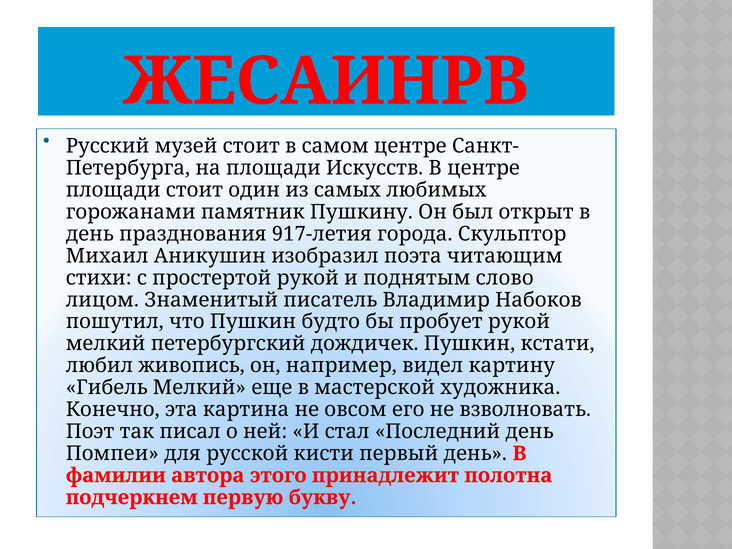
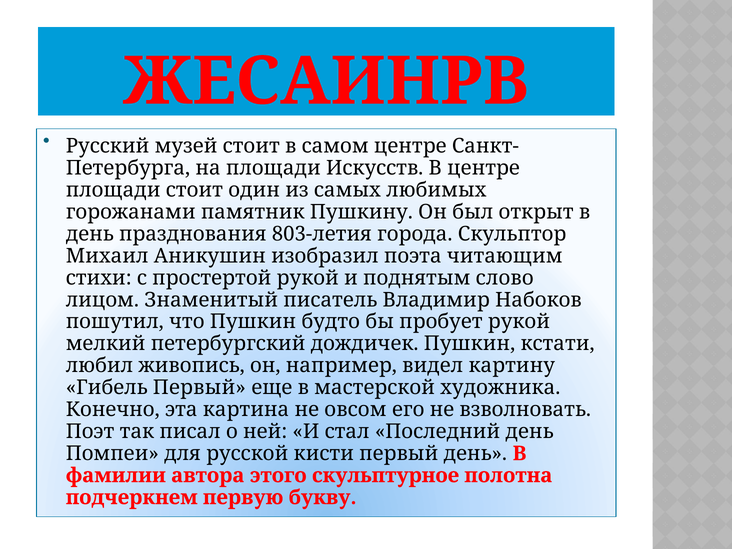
917-летия: 917-летия -> 803-летия
Гибель Мелкий: Мелкий -> Первый
принадлежит: принадлежит -> скульптурное
